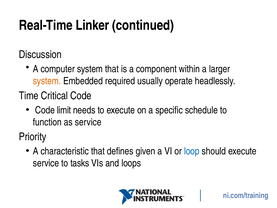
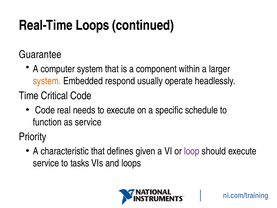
Real-Time Linker: Linker -> Loops
Discussion: Discussion -> Guarantee
required: required -> respond
limit: limit -> real
loop colour: blue -> purple
